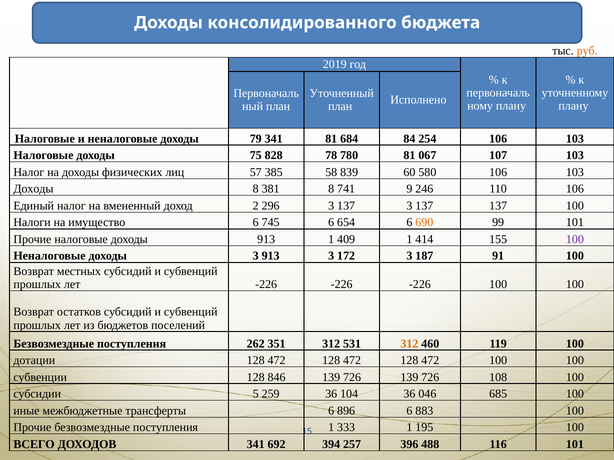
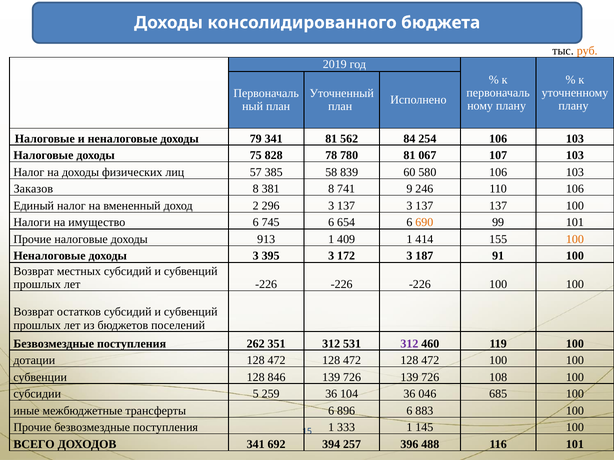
684: 684 -> 562
Доходы at (33, 189): Доходы -> Заказов
100 at (575, 239) colour: purple -> orange
3 913: 913 -> 395
312 at (409, 344) colour: orange -> purple
195: 195 -> 145
